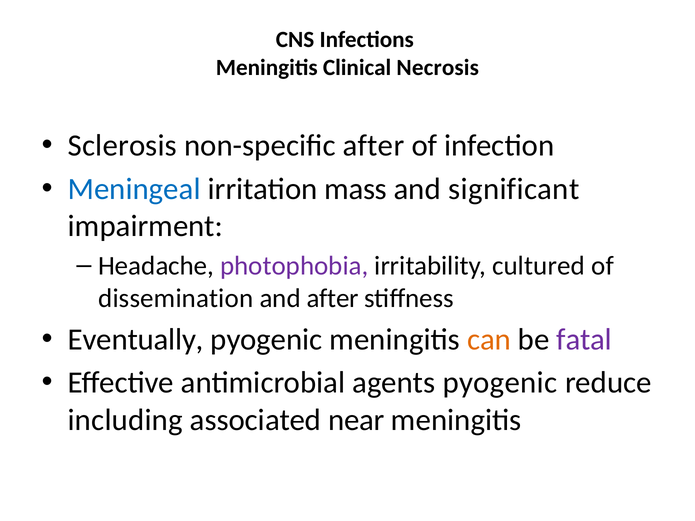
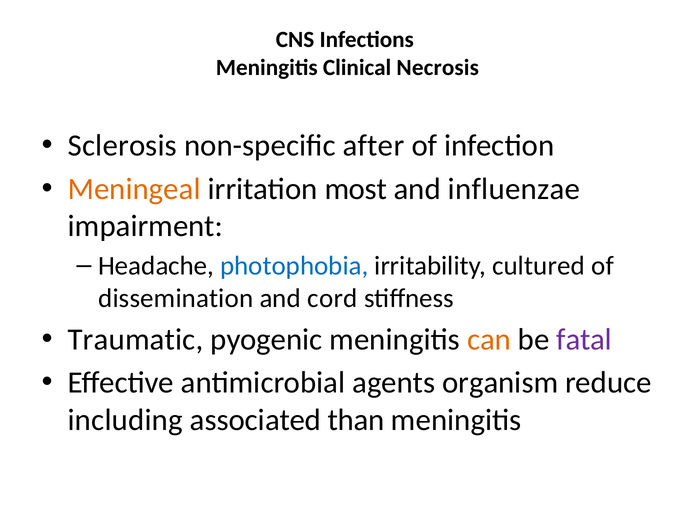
Meningeal colour: blue -> orange
mass: mass -> most
significant: significant -> influenzae
photophobia colour: purple -> blue
and after: after -> cord
Eventually: Eventually -> Traumatic
agents pyogenic: pyogenic -> organism
near: near -> than
